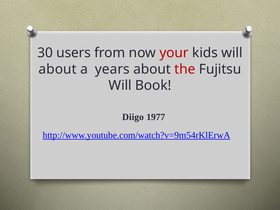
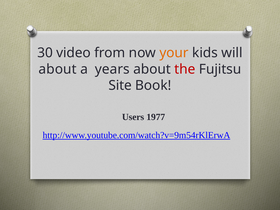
users: users -> video
your colour: red -> orange
Will at (120, 85): Will -> Site
Diigo: Diigo -> Users
